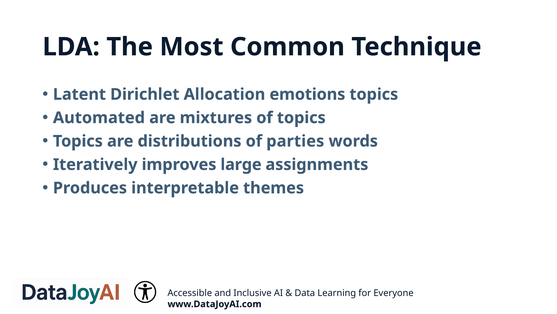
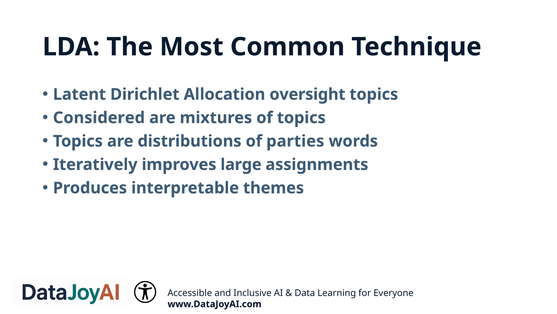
emotions: emotions -> oversight
Automated: Automated -> Considered
